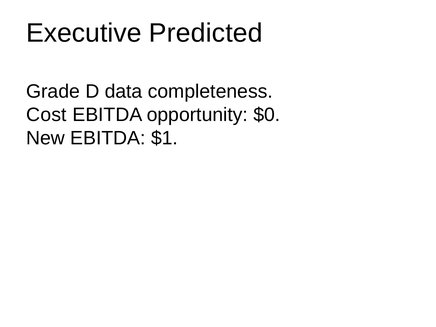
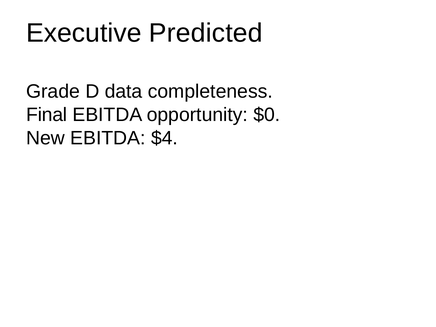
Cost: Cost -> Final
$1: $1 -> $4
